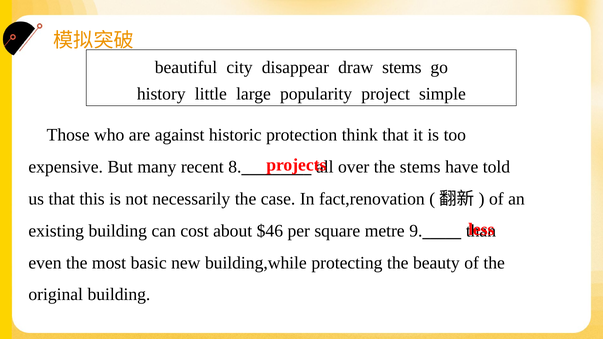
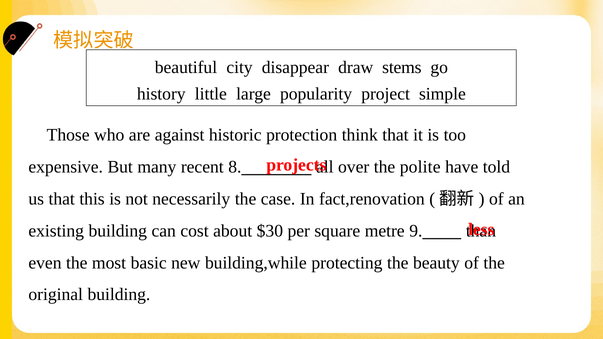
the stems: stems -> polite
$46: $46 -> $30
